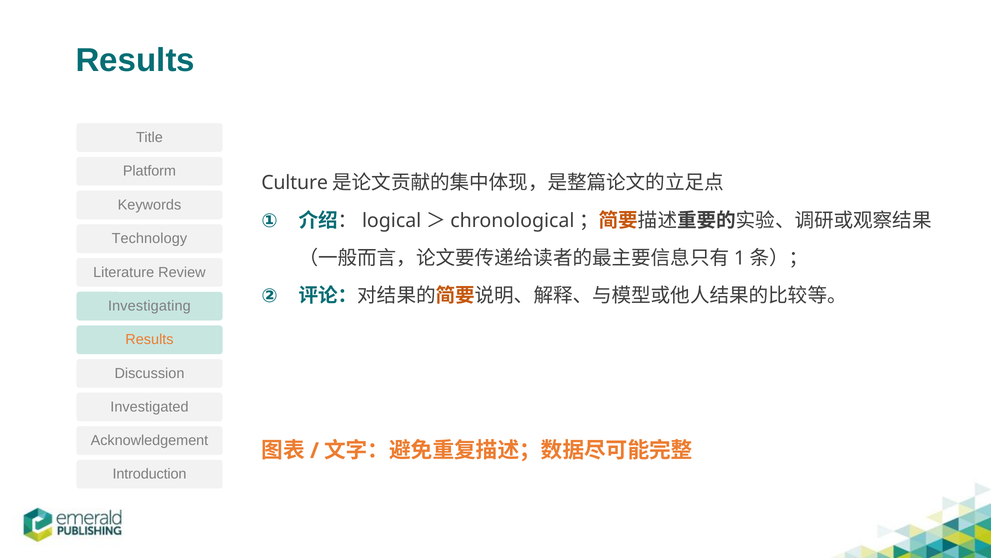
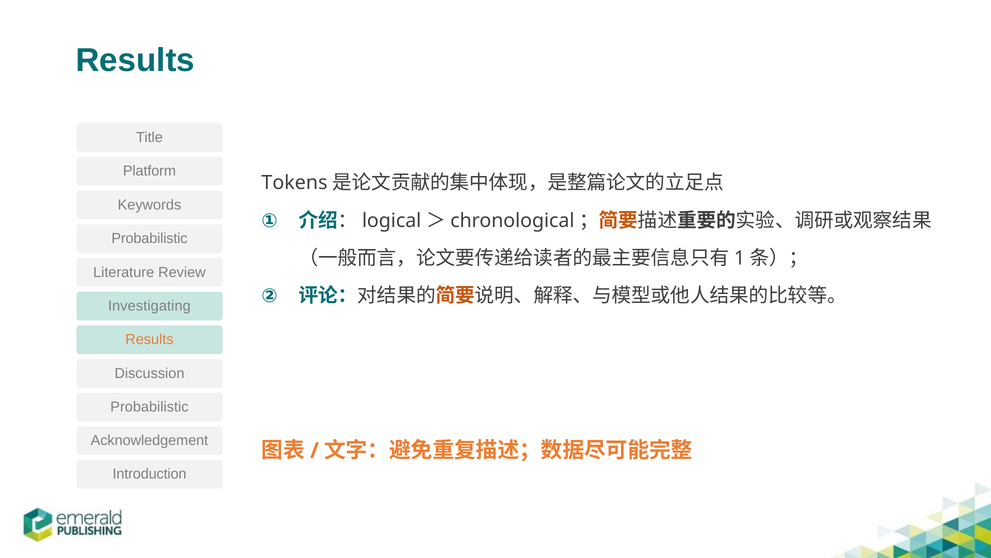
Culture: Culture -> Tokens
Technology at (149, 238): Technology -> Probabilistic
Investigated at (149, 407): Investigated -> Probabilistic
